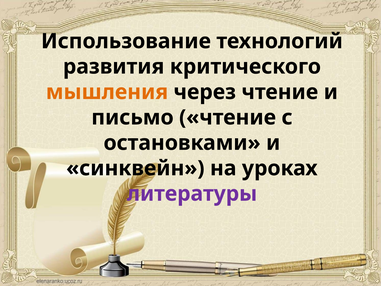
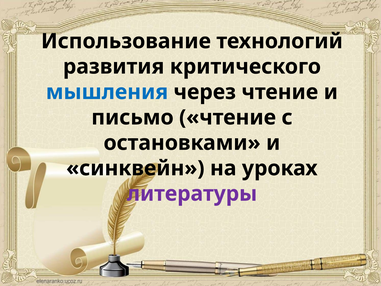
мышления colour: orange -> blue
